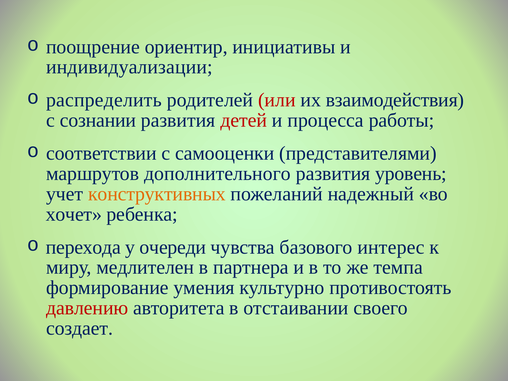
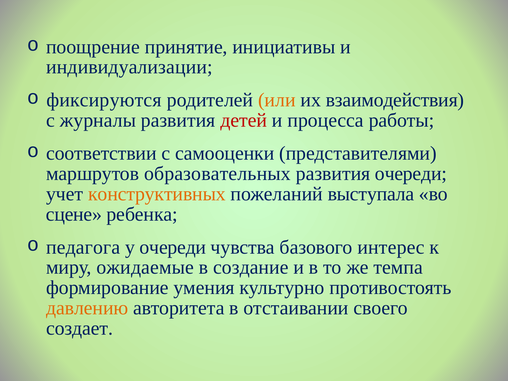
ориентир: ориентир -> принятие
распределить: распределить -> фиксируются
или colour: red -> orange
сознании: сознании -> журналы
дополнительного: дополнительного -> образовательных
развития уровень: уровень -> очереди
надежный: надежный -> выступала
хочет: хочет -> сцене
перехода: перехода -> педагога
медлителен: медлителен -> ожидаемые
партнера: партнера -> создание
давлению colour: red -> orange
